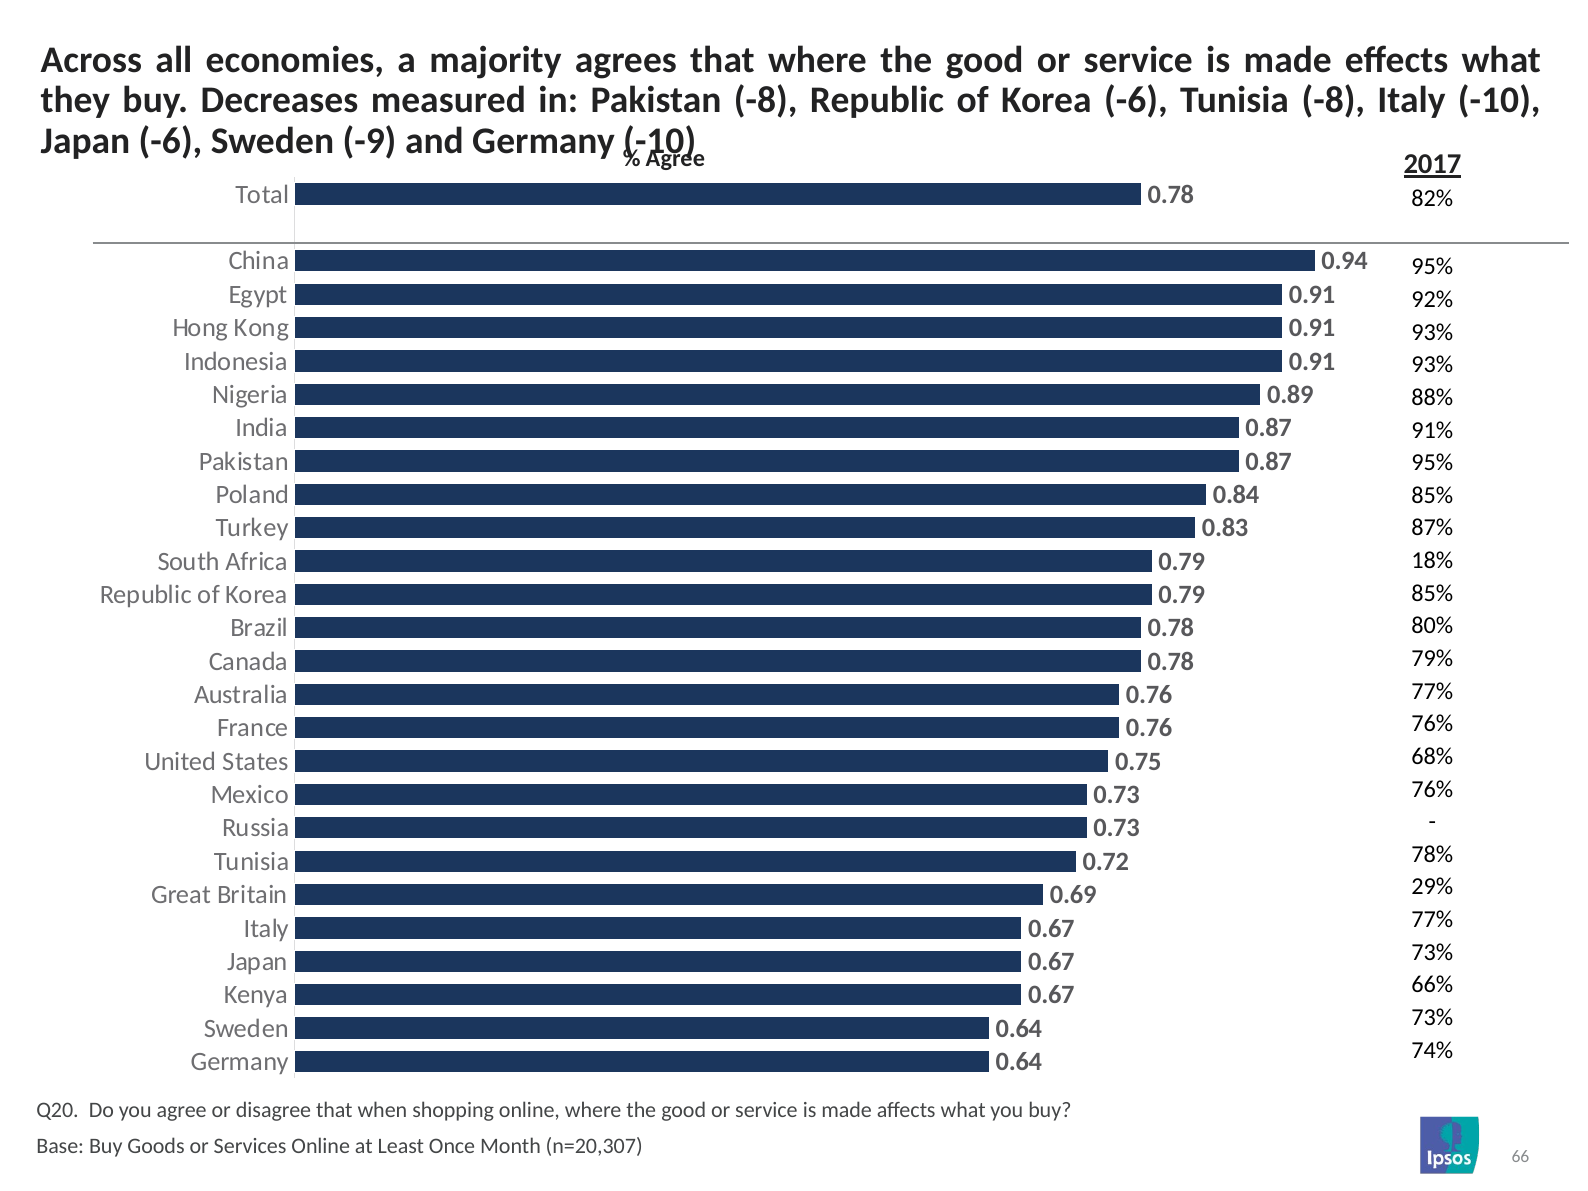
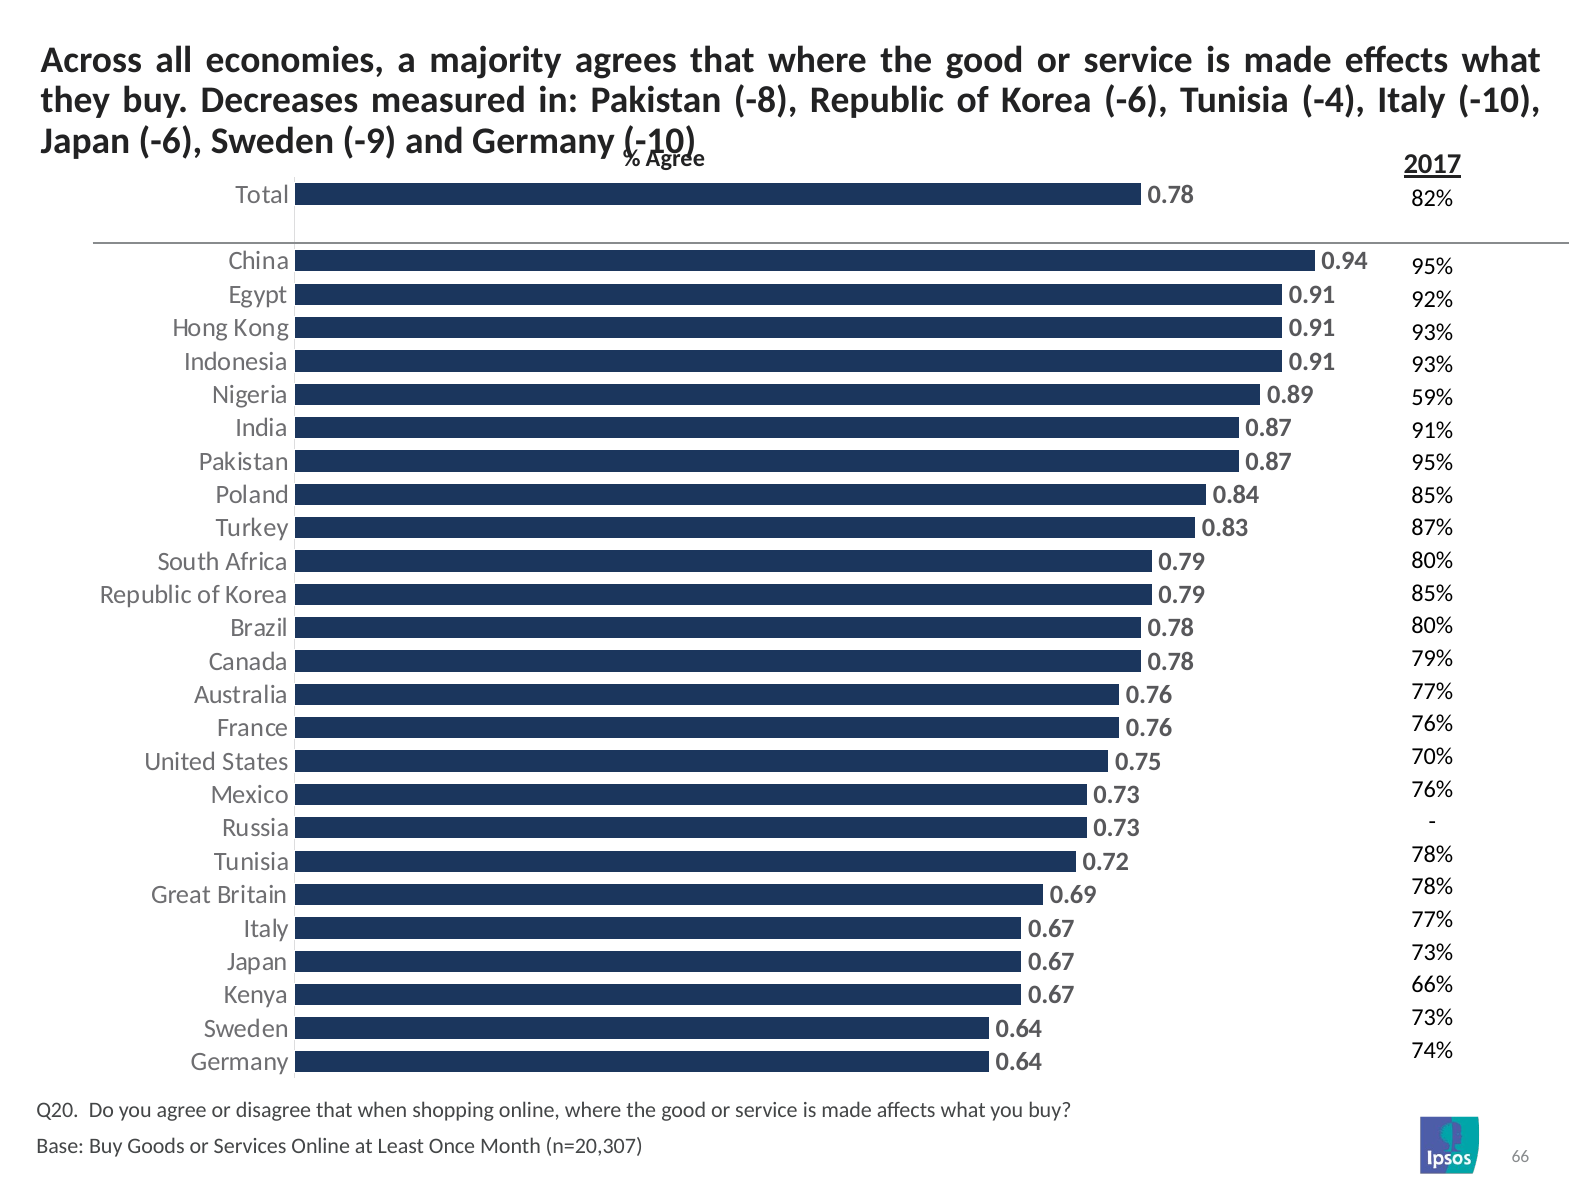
Tunisia -8: -8 -> -4
88%: 88% -> 59%
18% at (1432, 561): 18% -> 80%
68%: 68% -> 70%
29% at (1432, 887): 29% -> 78%
